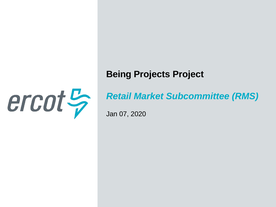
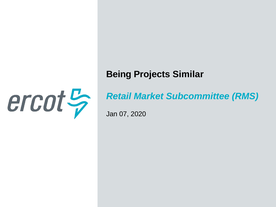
Project: Project -> Similar
